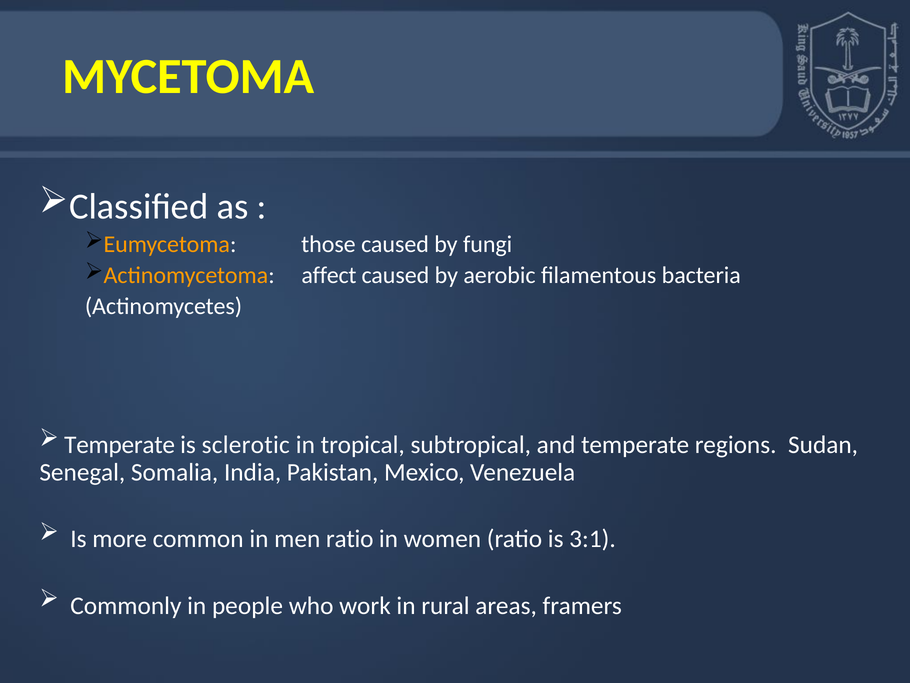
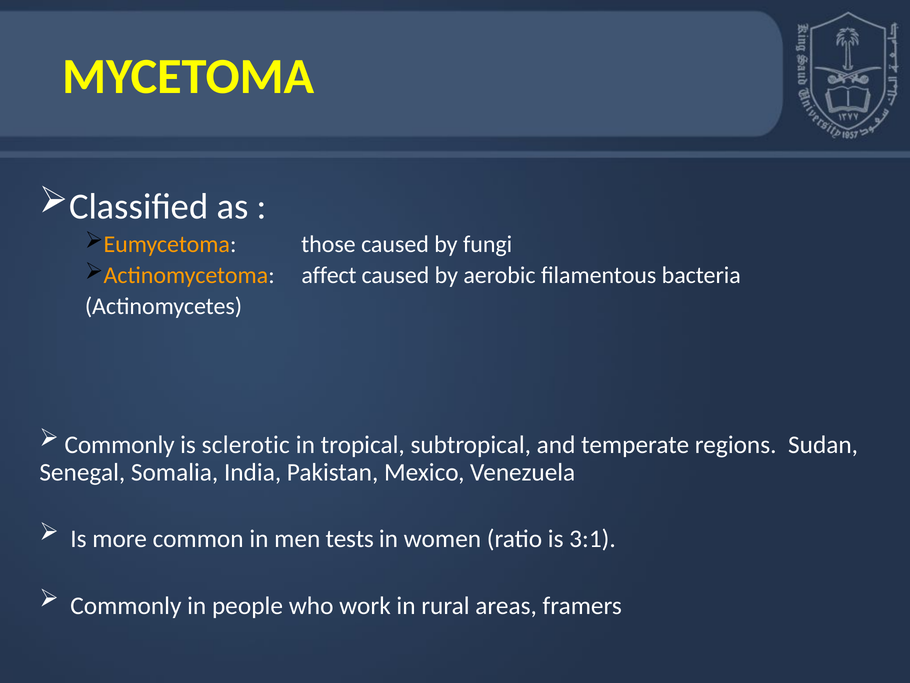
Temperate at (120, 445): Temperate -> Commonly
men ratio: ratio -> tests
